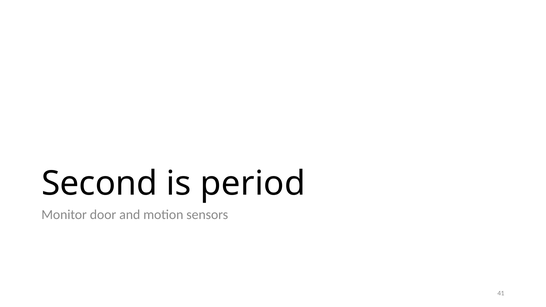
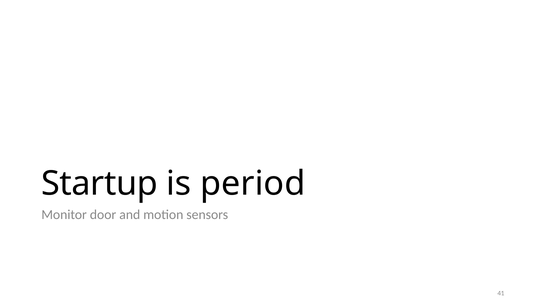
Second: Second -> Startup
